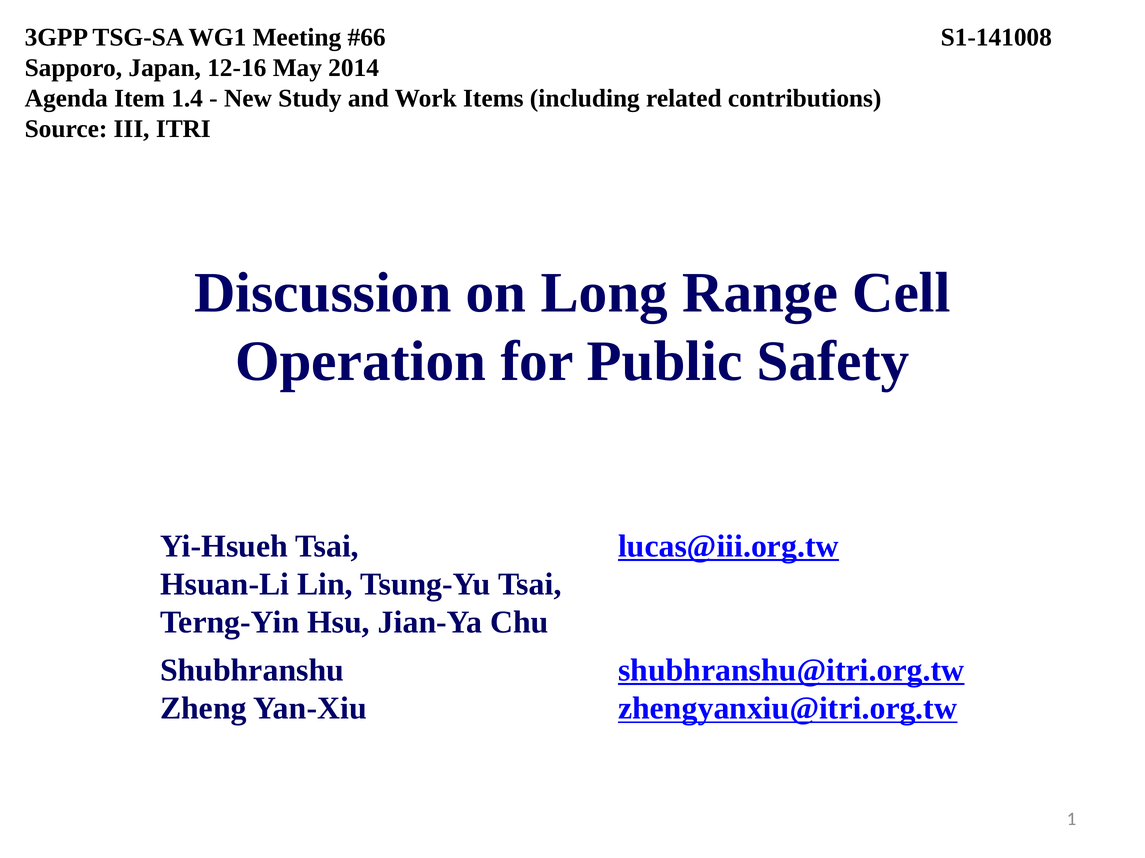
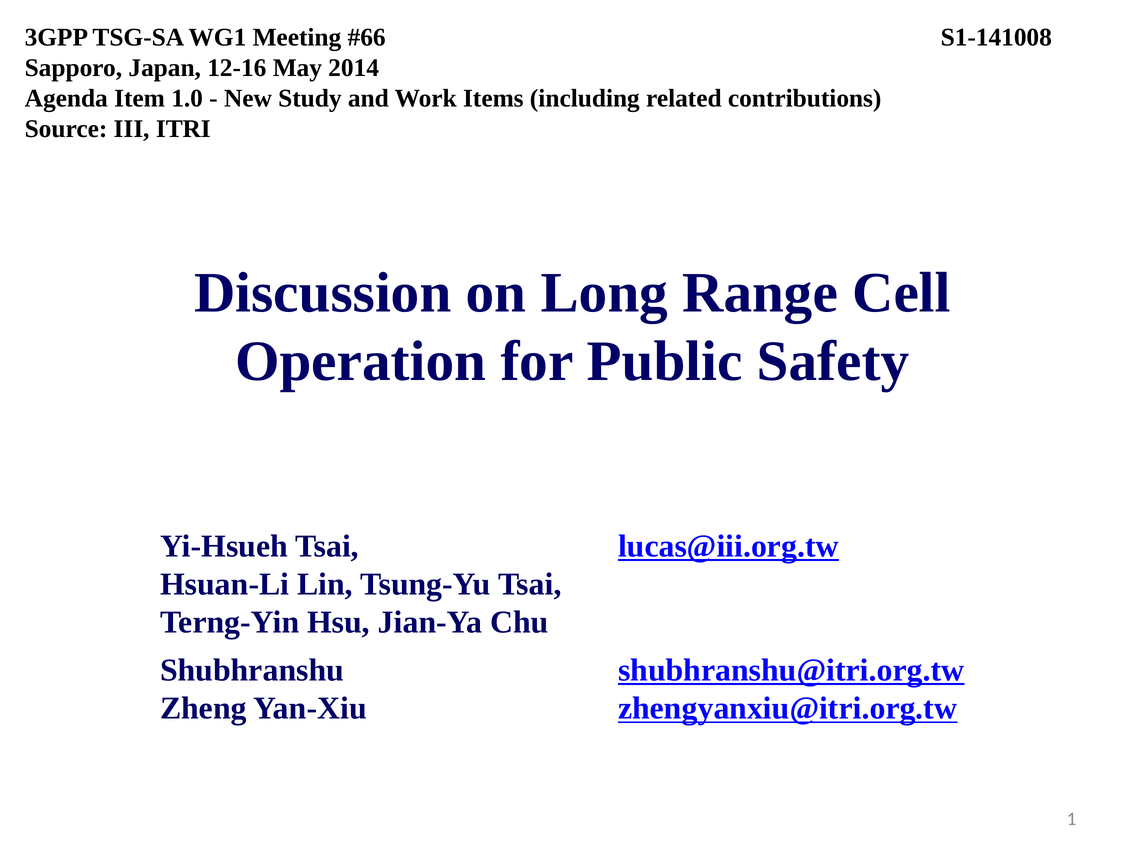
1.4: 1.4 -> 1.0
